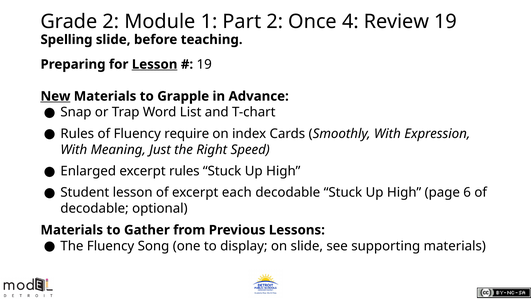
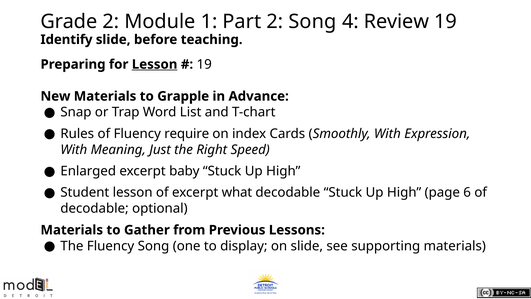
2 Once: Once -> Song
Spelling: Spelling -> Identify
New underline: present -> none
excerpt rules: rules -> baby
each: each -> what
